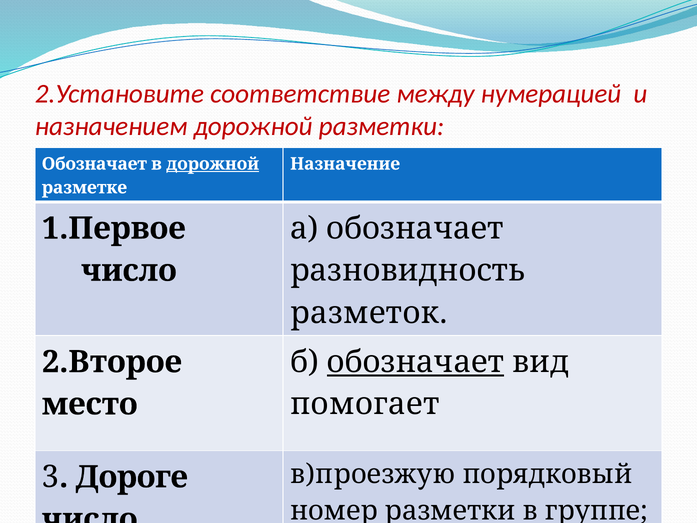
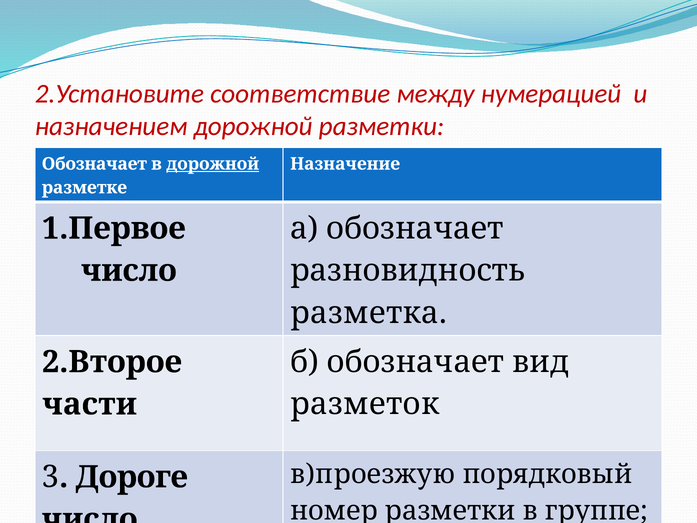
разметок: разметок -> разметка
обозначает at (416, 362) underline: present -> none
место: место -> части
помогает: помогает -> разметок
